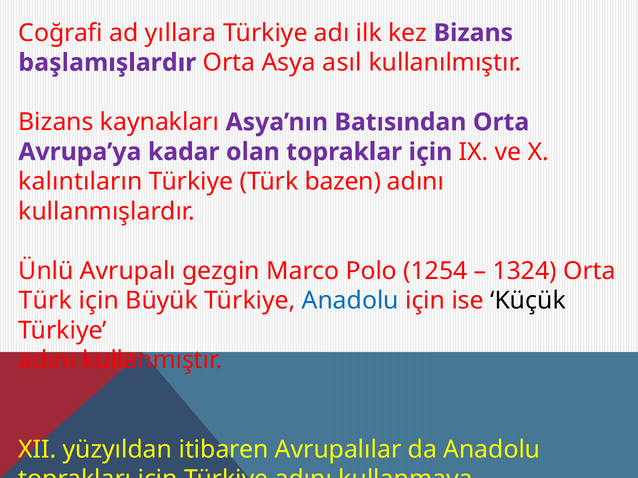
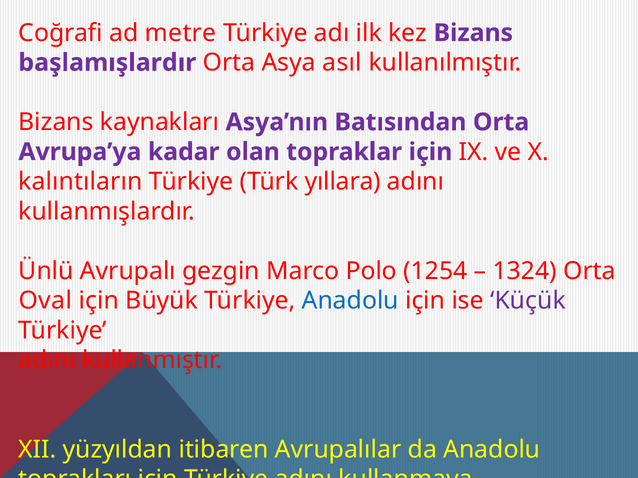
yıllara: yıllara -> metre
bazen: bazen -> yıllara
Türk at (45, 301): Türk -> Oval
Küçük colour: black -> purple
